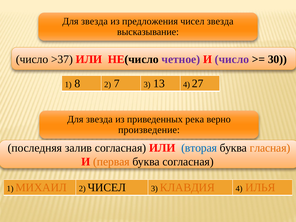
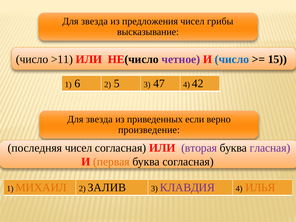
чисел звезда: звезда -> грибы
>37: >37 -> >11
число at (232, 59) colour: purple -> blue
30: 30 -> 15
8: 8 -> 6
7: 7 -> 5
13: 13 -> 47
27: 27 -> 42
река: река -> если
последняя залив: залив -> чисел
вторая colour: blue -> purple
гласная colour: orange -> purple
2 ЧИСЕЛ: ЧИСЕЛ -> ЗАЛИВ
КЛАВДИЯ colour: orange -> purple
